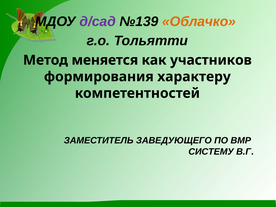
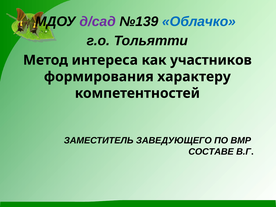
Облачко colour: orange -> blue
меняется: меняется -> интереса
СИСТЕМУ: СИСТЕМУ -> СОСТАВЕ
